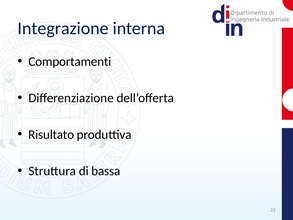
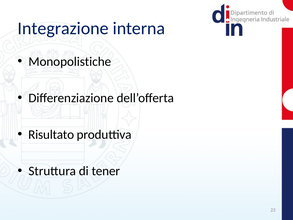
Comportamenti: Comportamenti -> Monopolistiche
bassa: bassa -> tener
